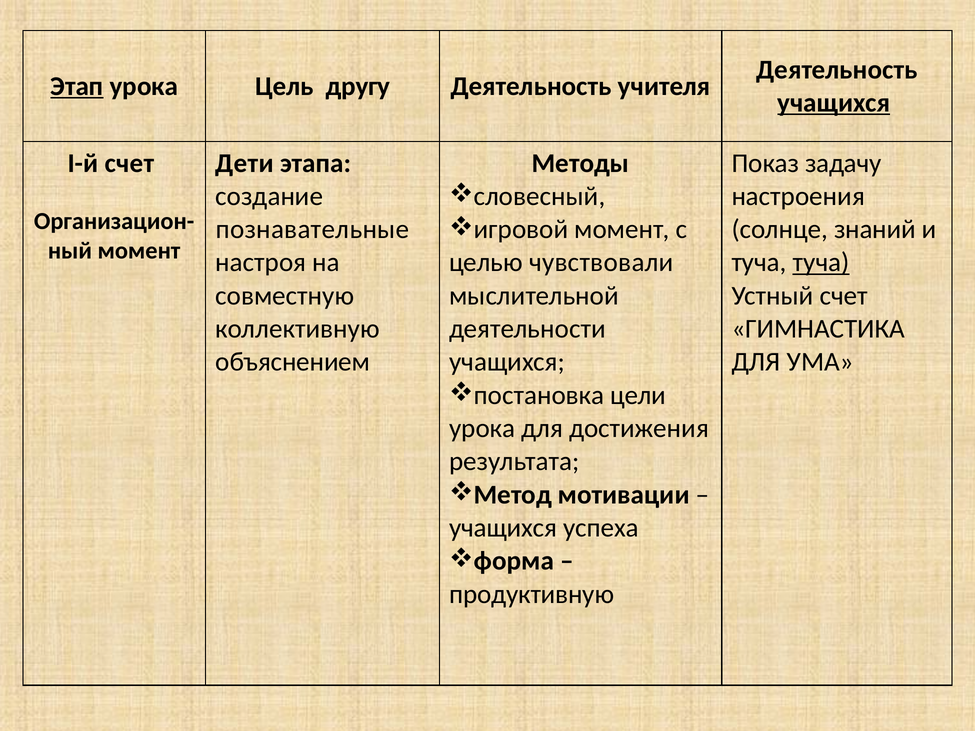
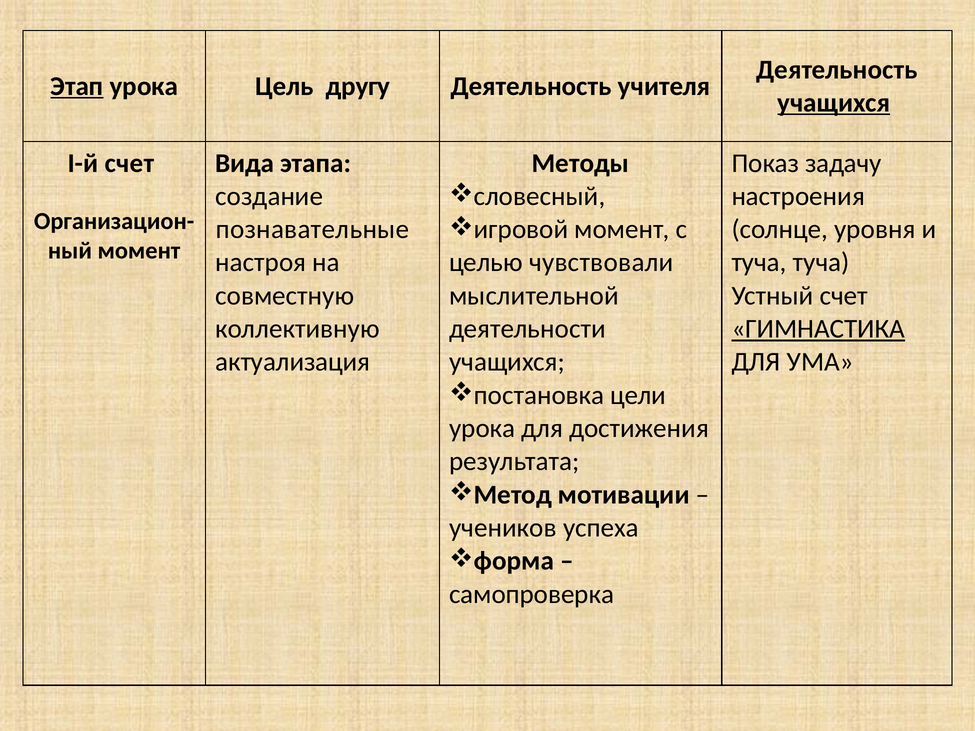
Дети: Дети -> Вида
знаний: знаний -> уровня
туча at (821, 263) underline: present -> none
ГИМНАСТИКА underline: none -> present
объяснением: объяснением -> актуализация
учащихся at (503, 528): учащихся -> учеников
продуктивную: продуктивную -> самопроверка
